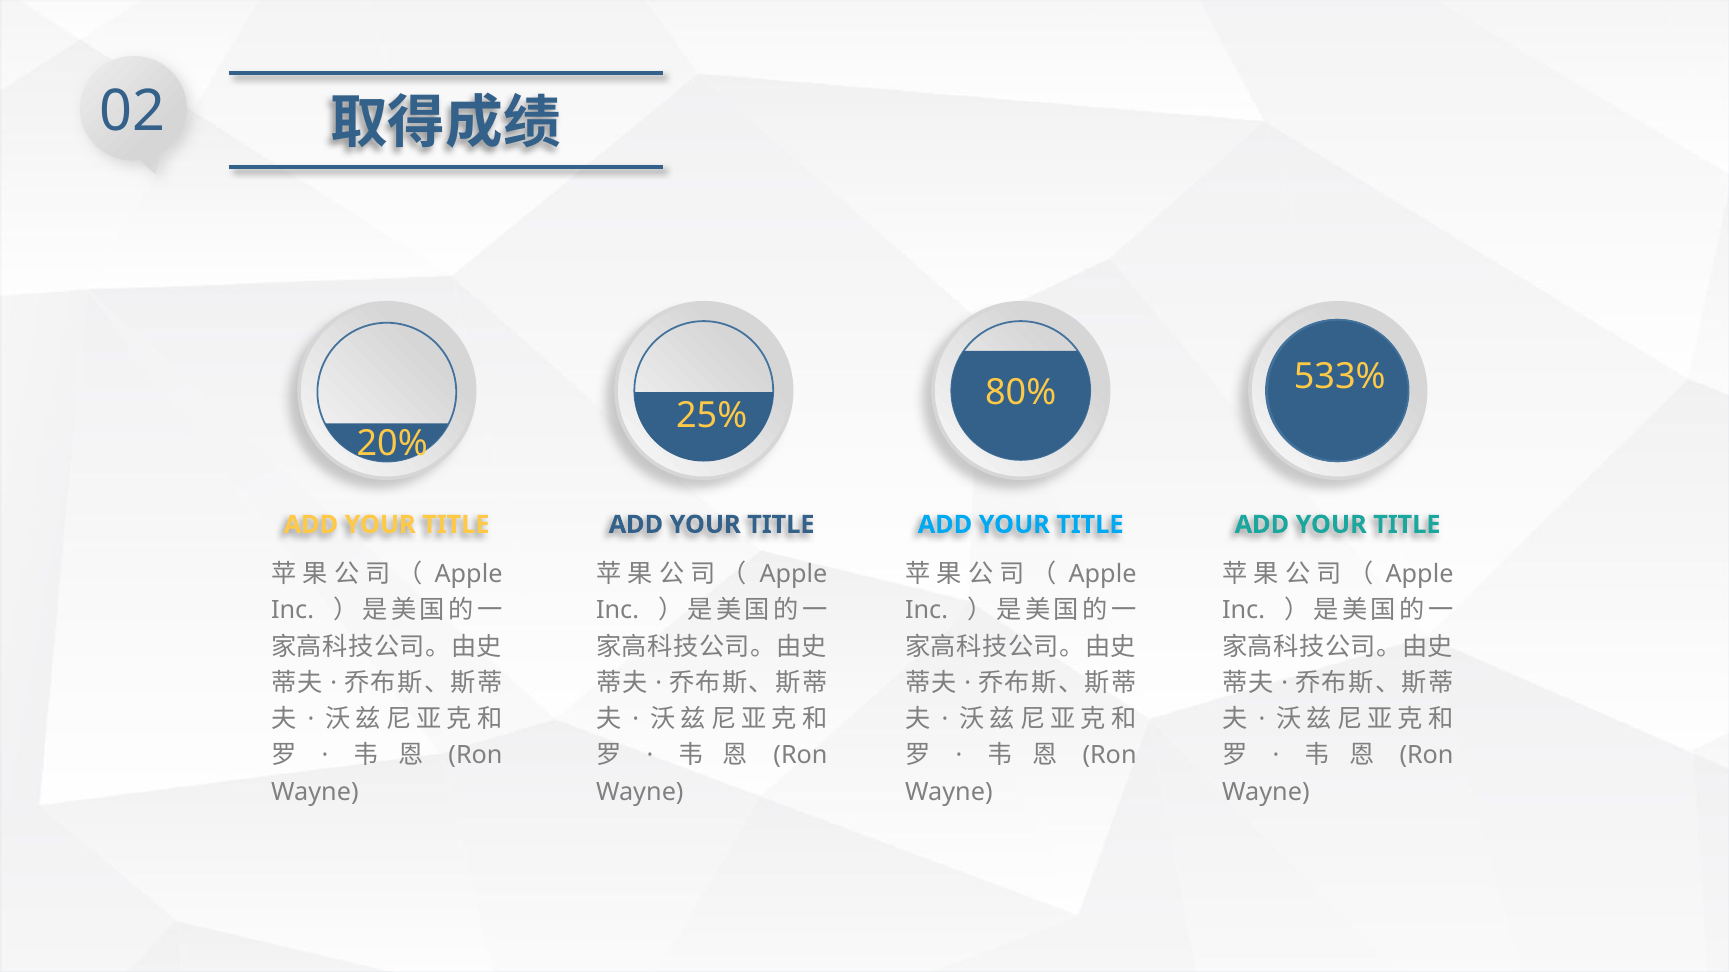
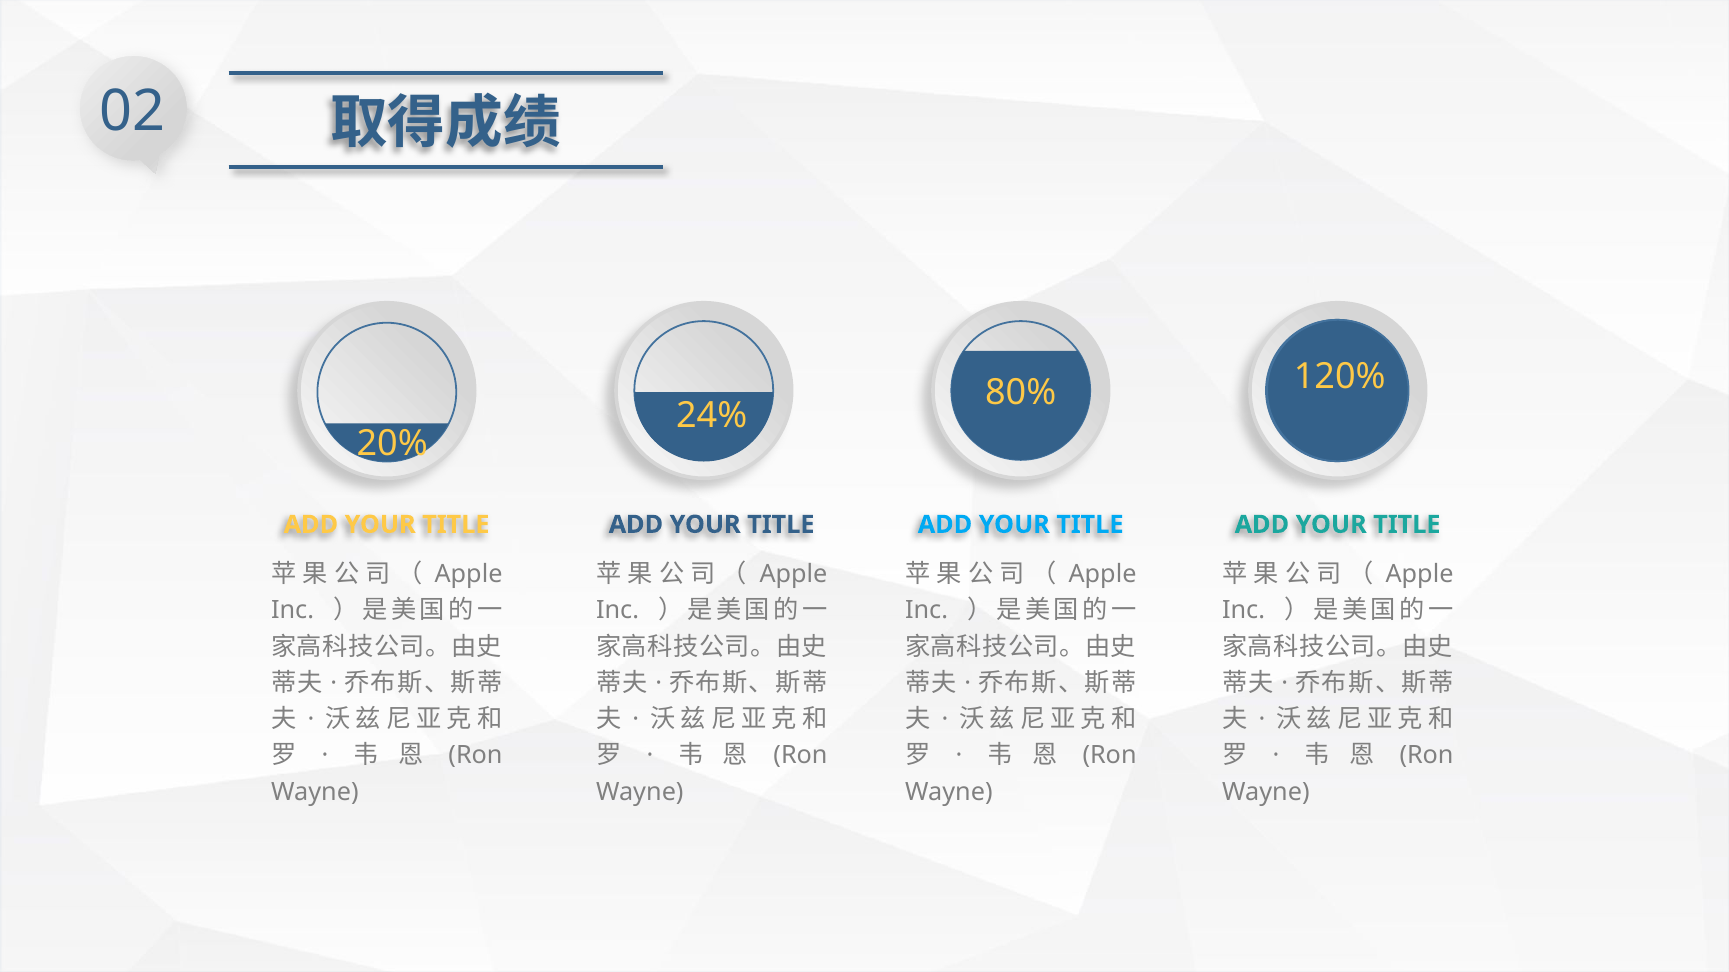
533%: 533% -> 120%
25%: 25% -> 24%
